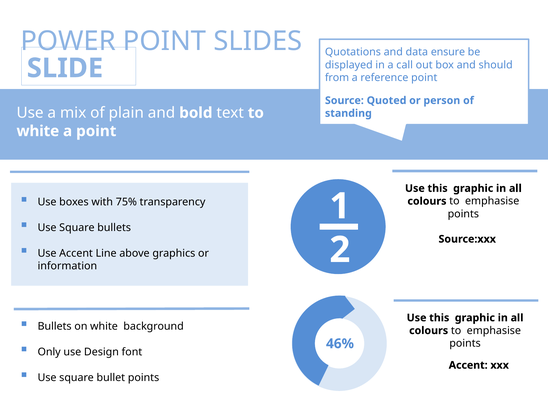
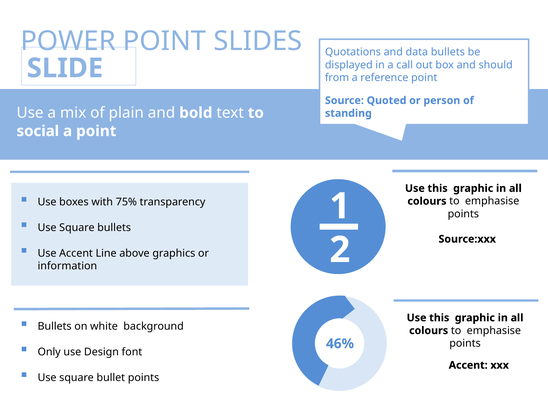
data ensure: ensure -> bullets
white at (38, 131): white -> social
